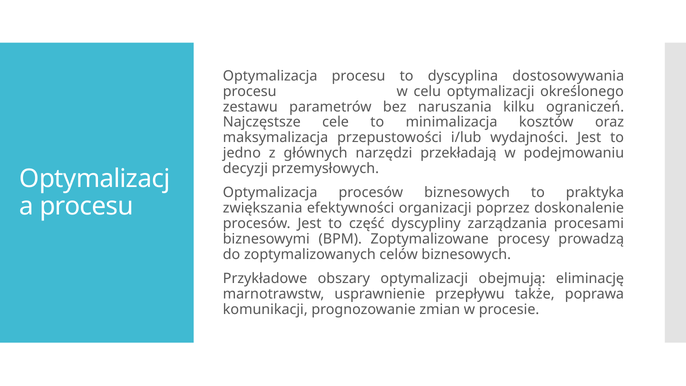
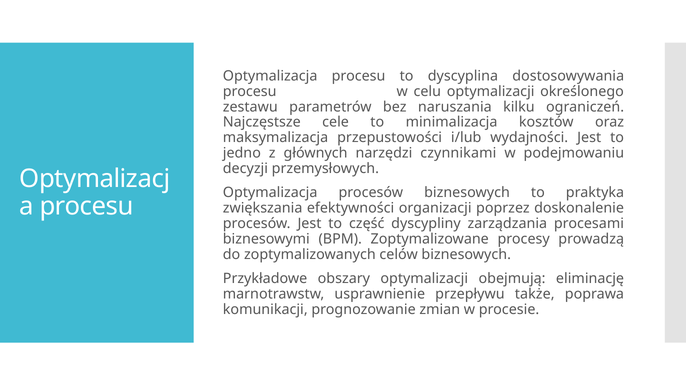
przekładają: przekładają -> czynnikami
